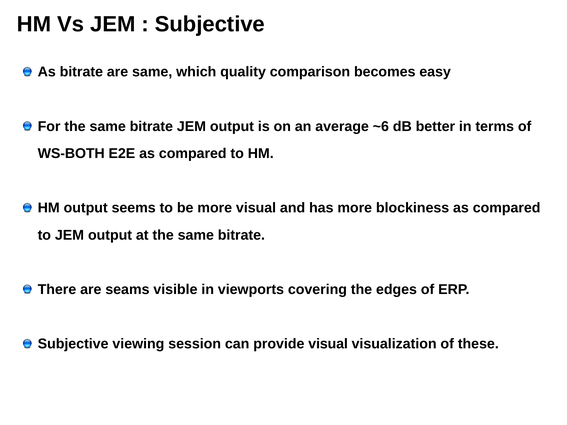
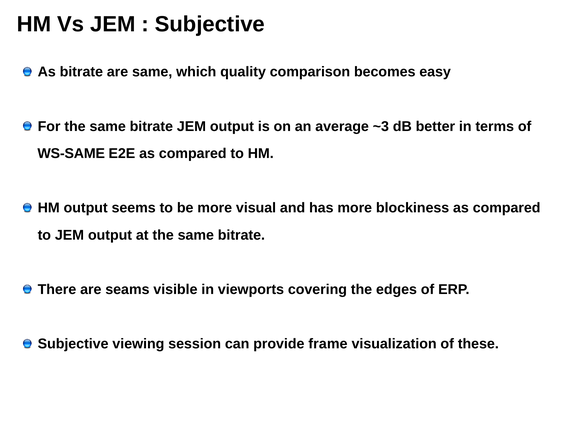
~6: ~6 -> ~3
WS-BOTH: WS-BOTH -> WS-SAME
provide visual: visual -> frame
